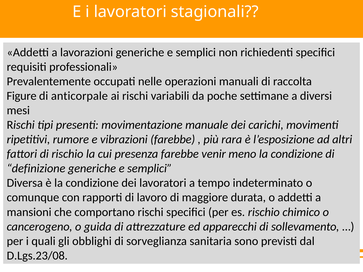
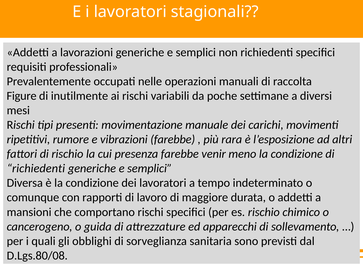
anticorpale: anticorpale -> inutilmente
definizione at (36, 169): definizione -> richiedenti
D.Lgs.23/08: D.Lgs.23/08 -> D.Lgs.80/08
